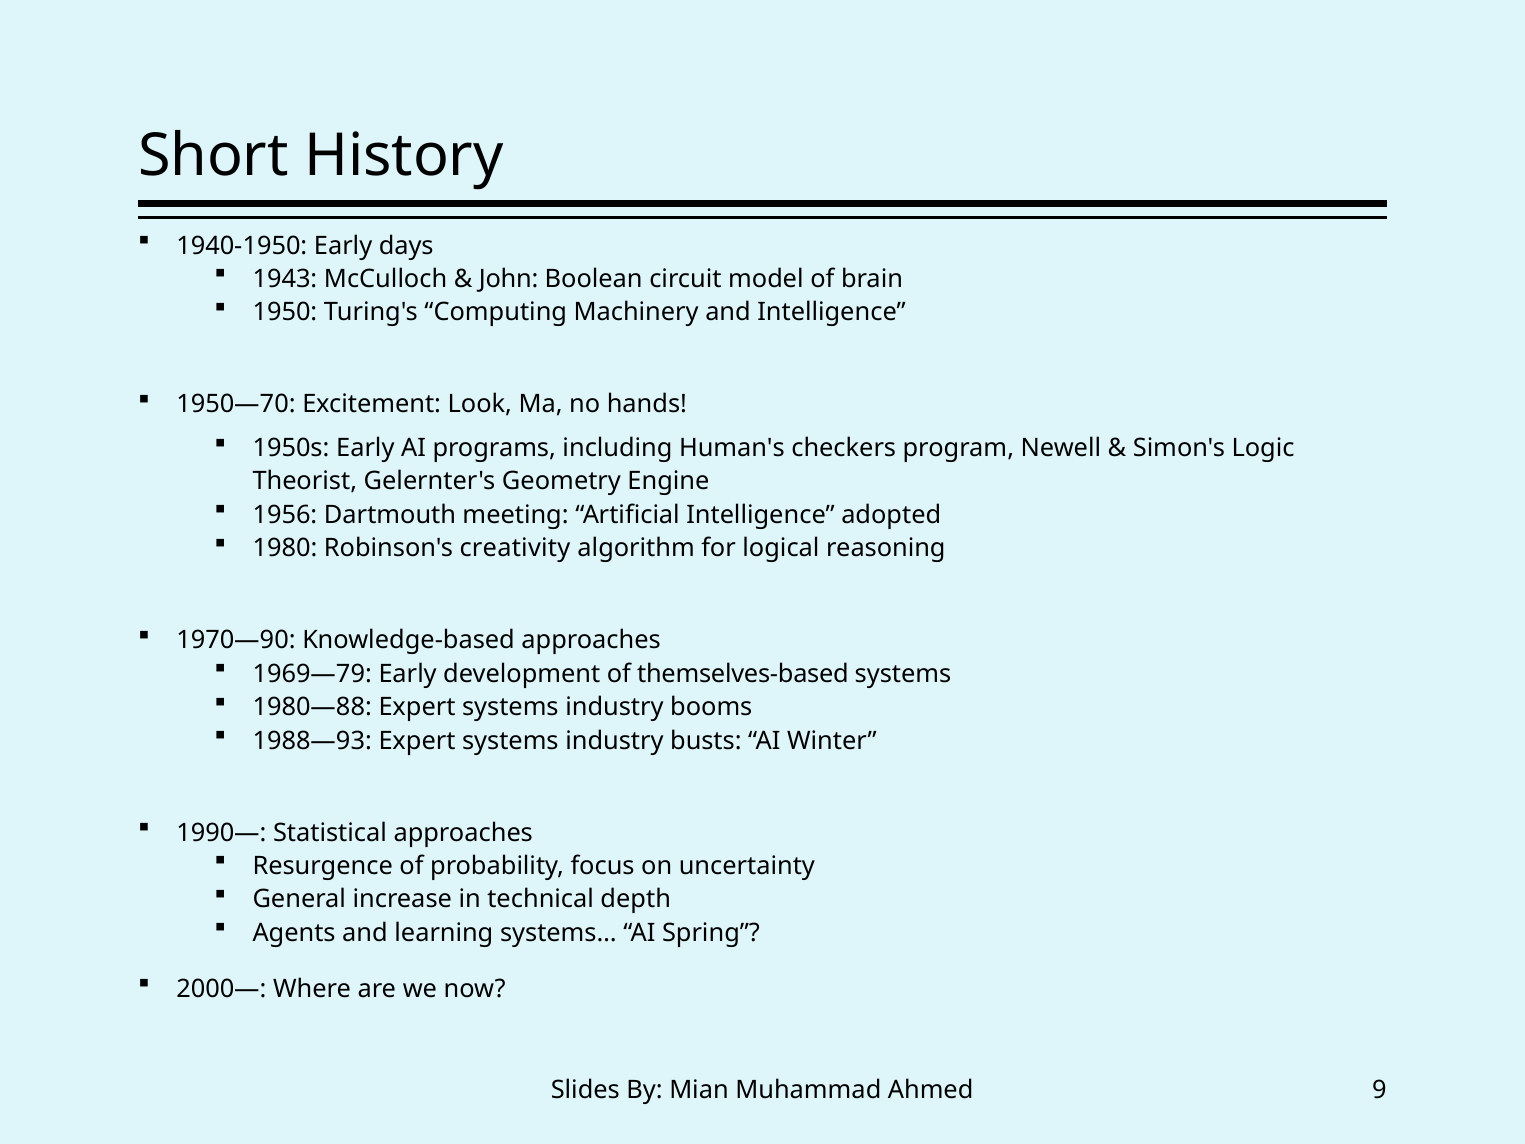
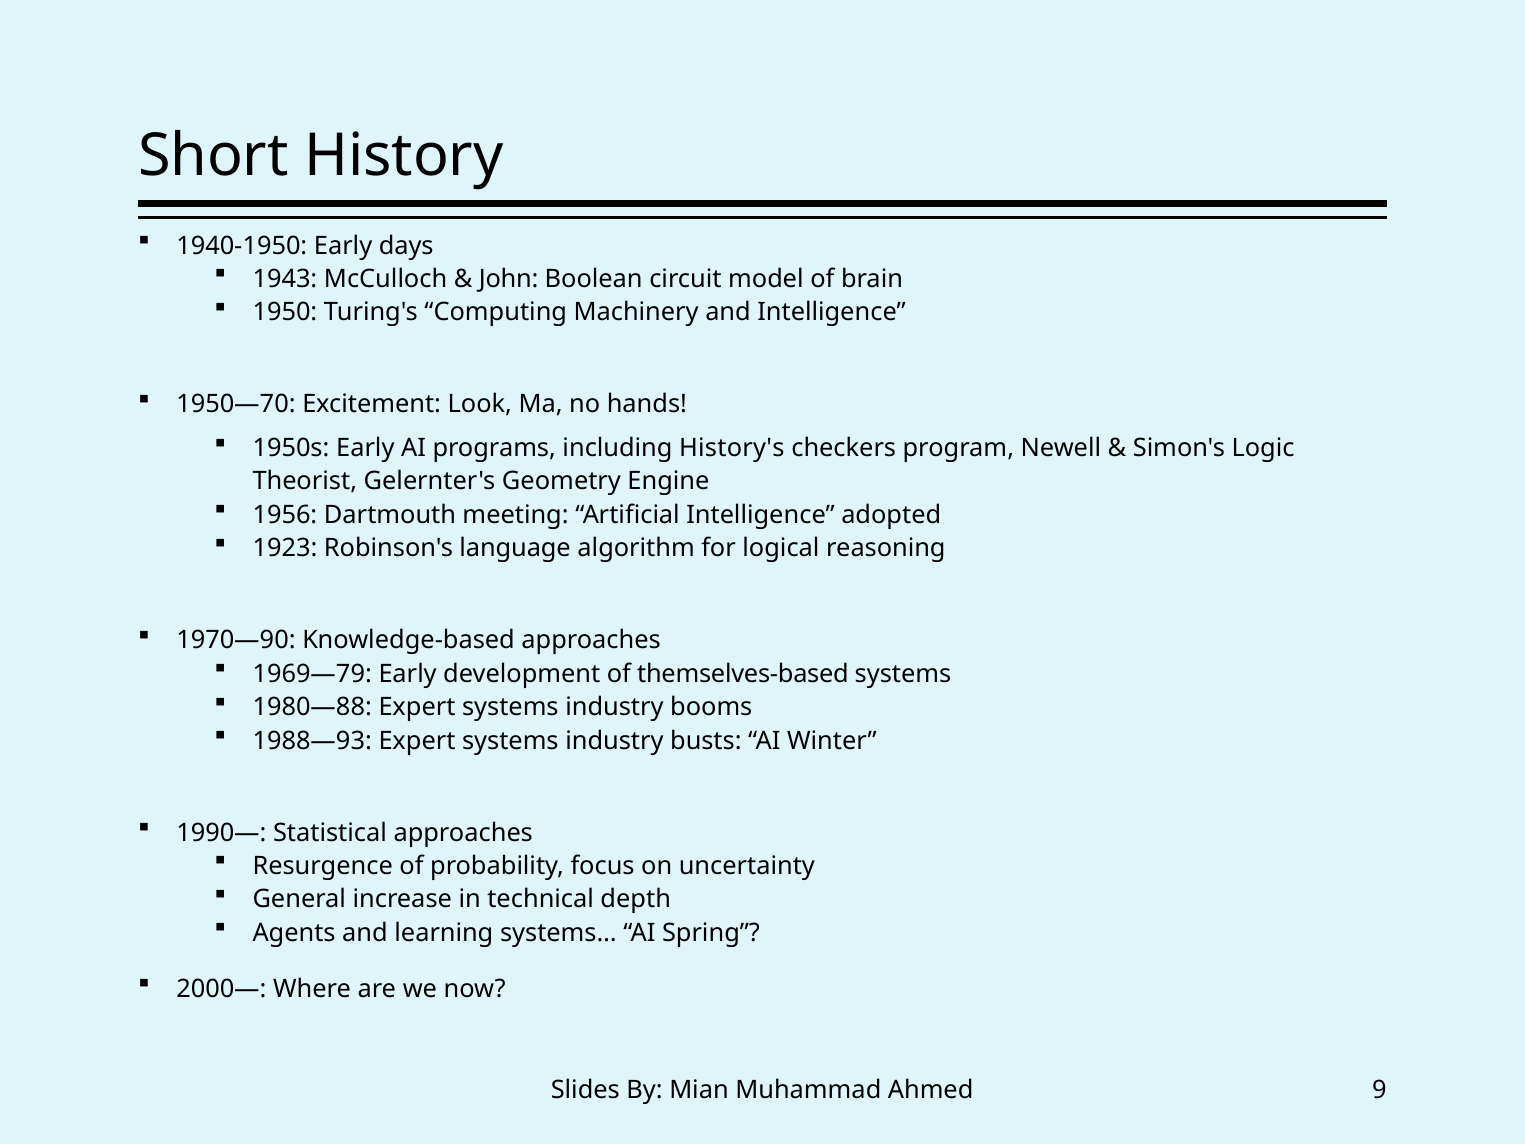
Human's: Human's -> History's
1980: 1980 -> 1923
creativity: creativity -> language
